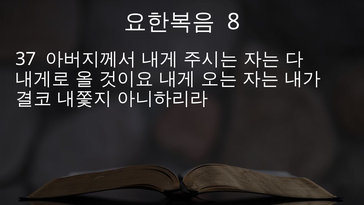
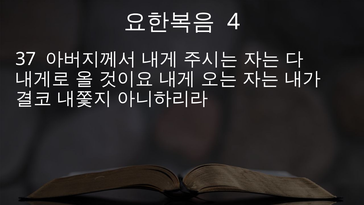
8: 8 -> 4
